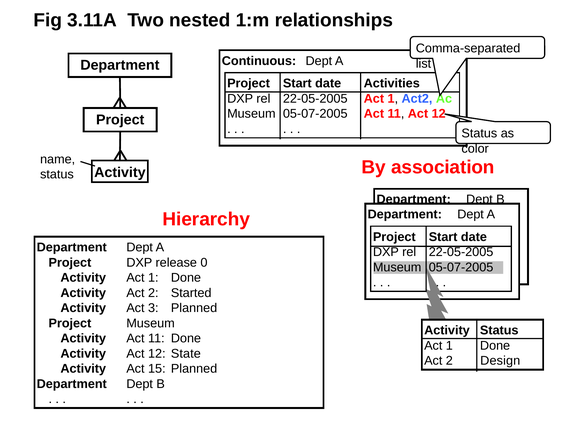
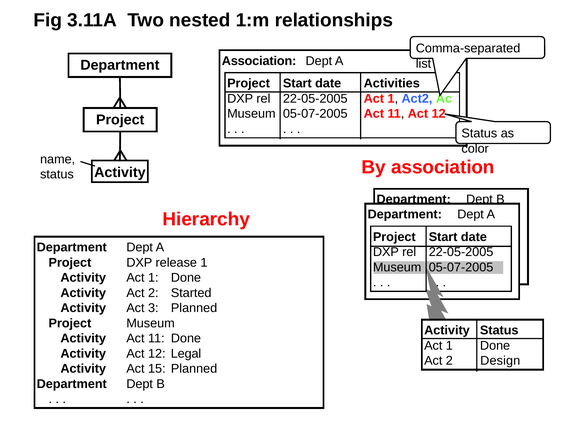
Department Continuous: Continuous -> Association
release 0: 0 -> 1
State: State -> Legal
